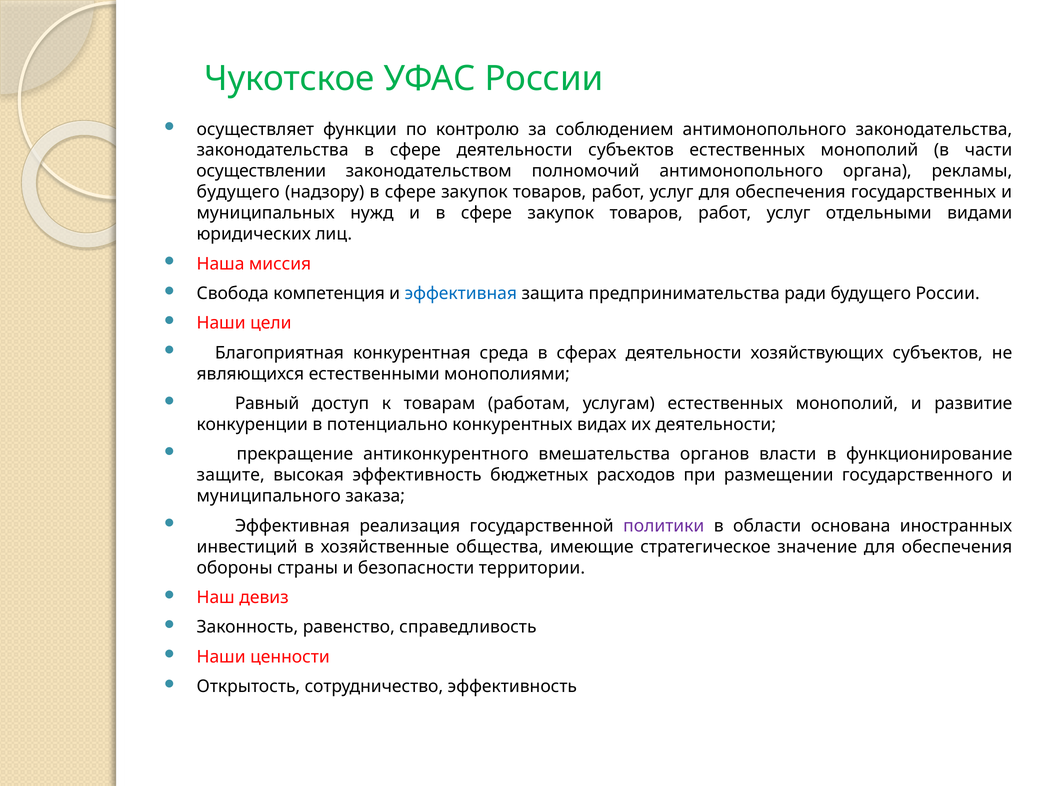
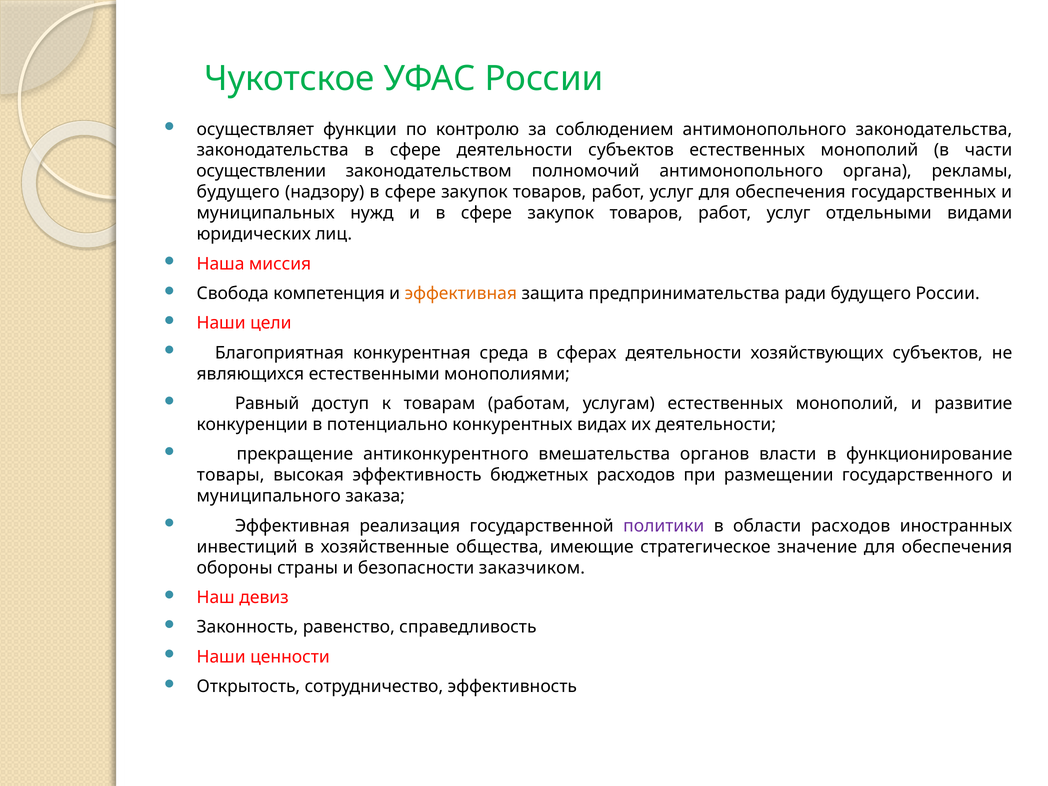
эффективная at (461, 293) colour: blue -> orange
защите: защите -> товары
области основана: основана -> расходов
территории: территории -> заказчиком
